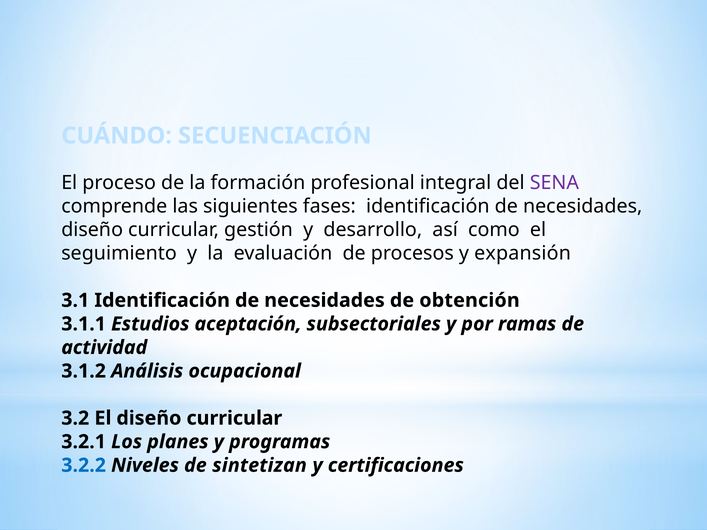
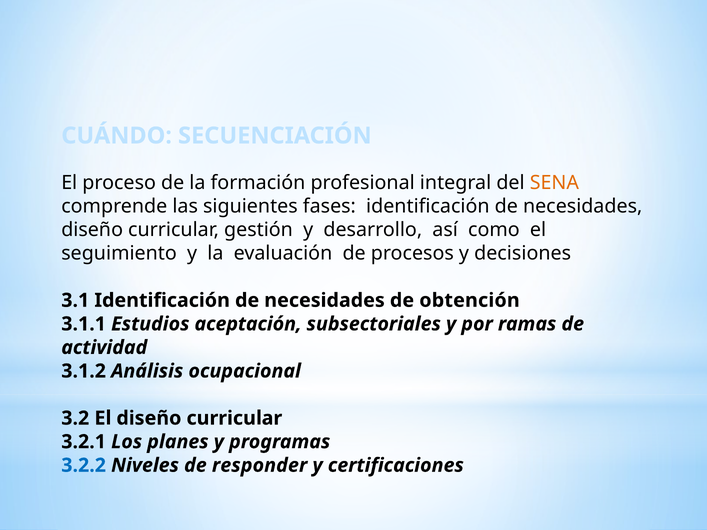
SENA colour: purple -> orange
expansión: expansión -> decisiones
sintetizan: sintetizan -> responder
